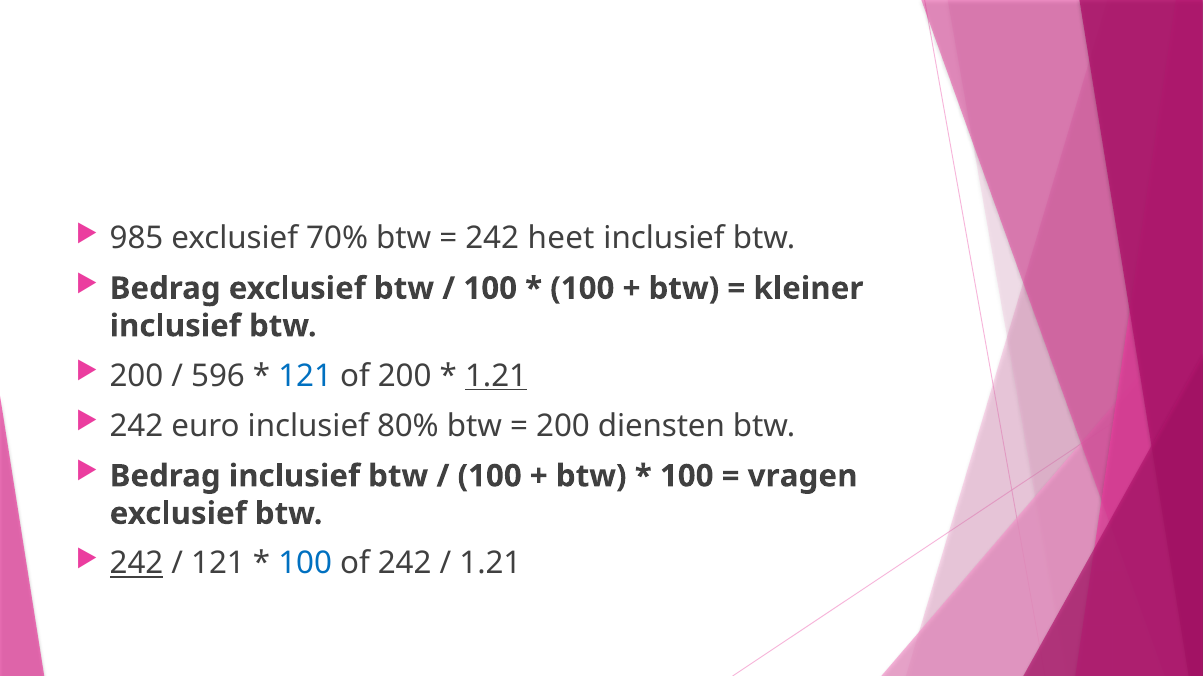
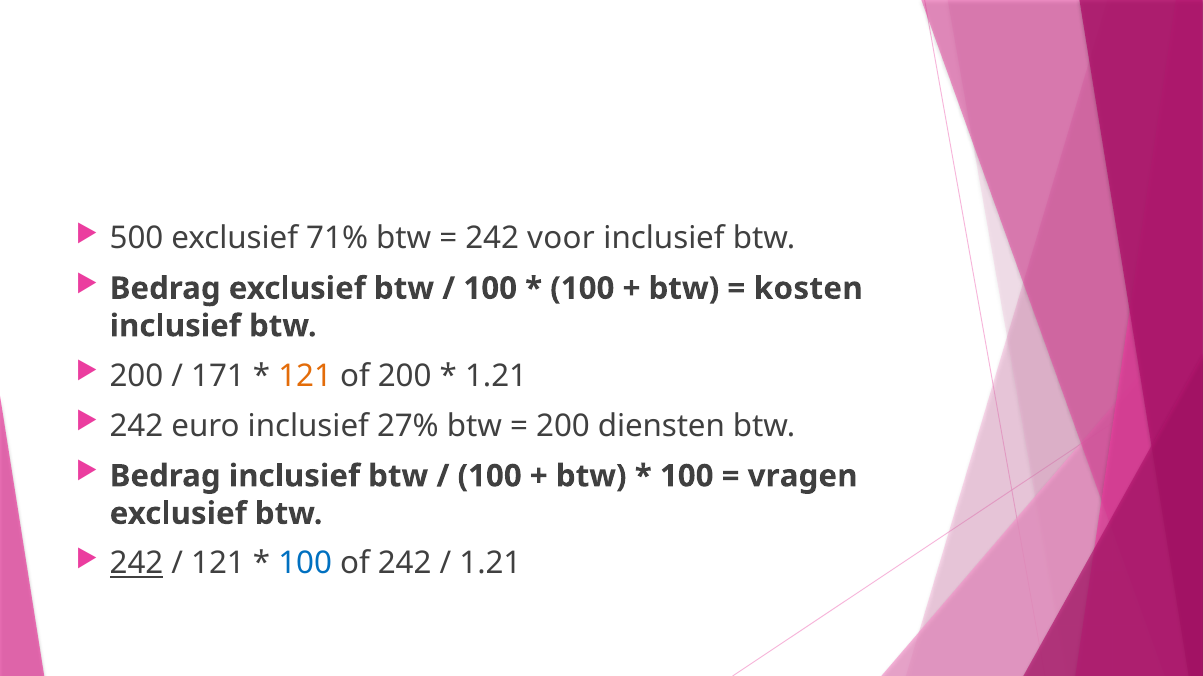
985: 985 -> 500
70%: 70% -> 71%
heet: heet -> voor
kleiner: kleiner -> kosten
596: 596 -> 171
121 at (305, 376) colour: blue -> orange
1.21 at (496, 376) underline: present -> none
80%: 80% -> 27%
